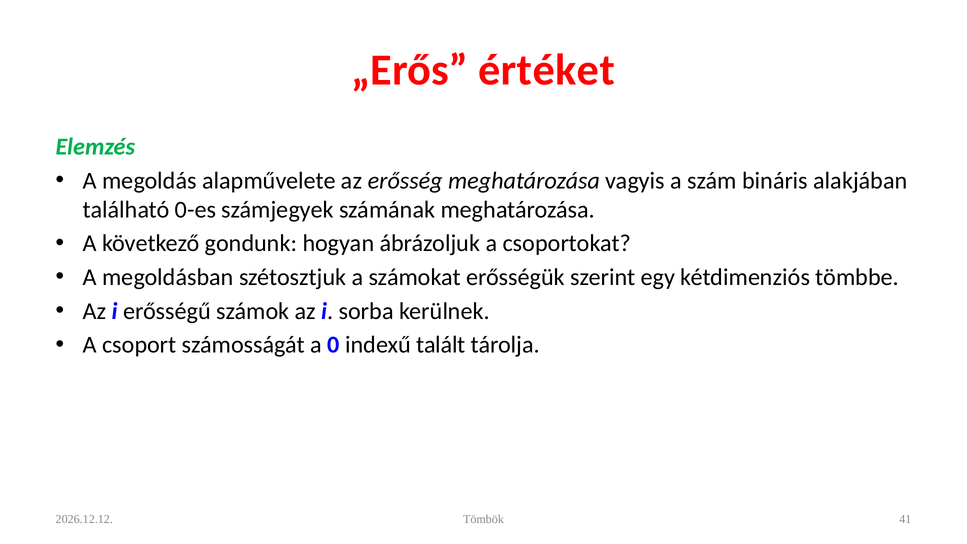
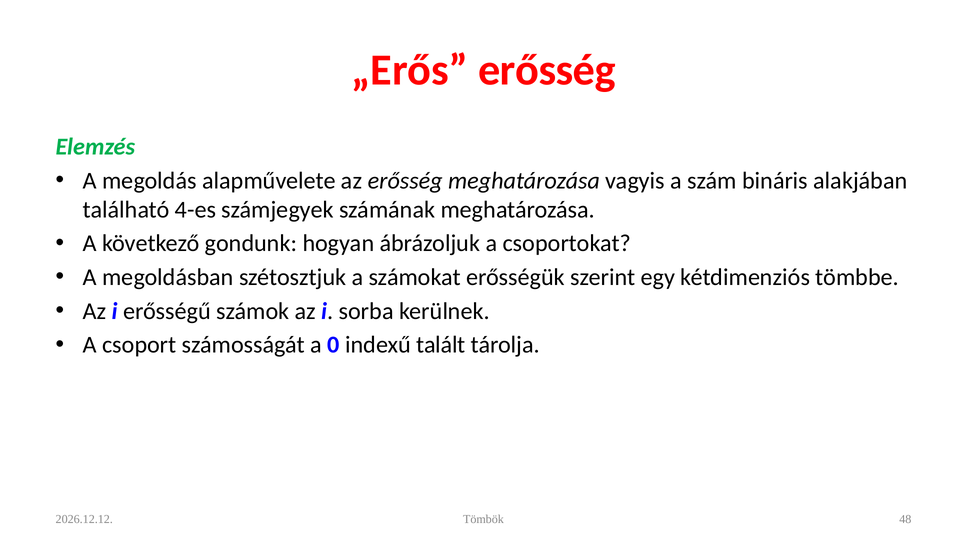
„Erős értéket: értéket -> erősség
0-es: 0-es -> 4-es
41: 41 -> 48
